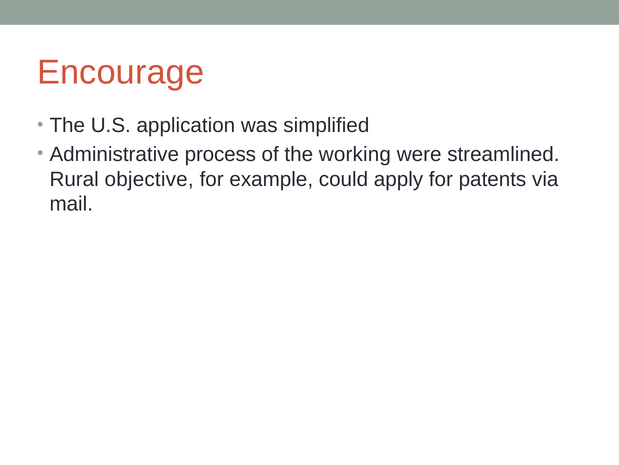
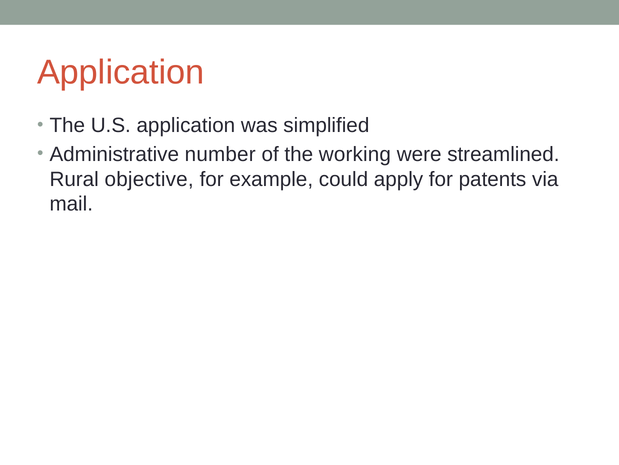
Encourage at (121, 72): Encourage -> Application
process: process -> number
